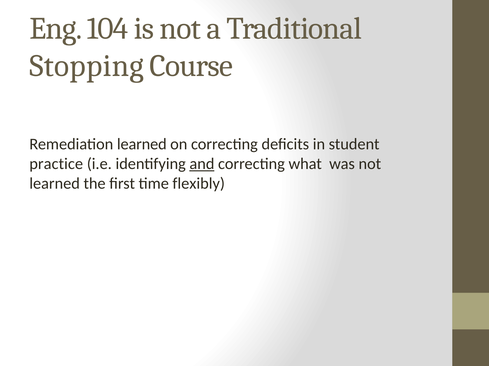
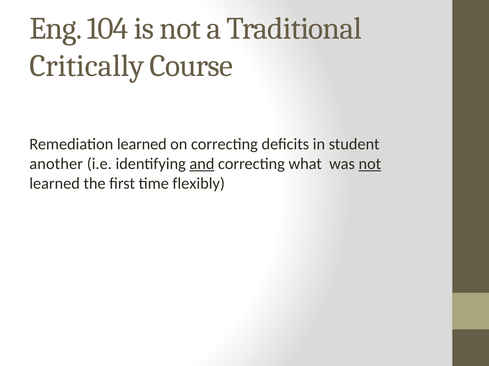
Stopping: Stopping -> Critically
practice: practice -> another
not at (370, 164) underline: none -> present
